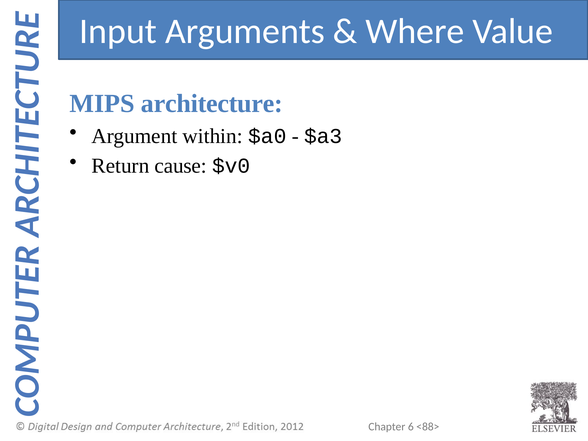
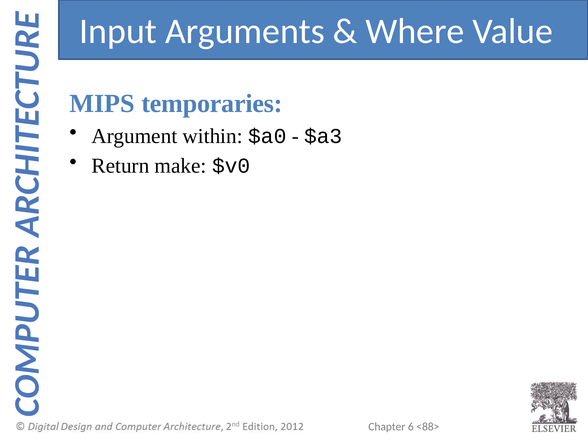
architecture: architecture -> temporaries
cause: cause -> make
